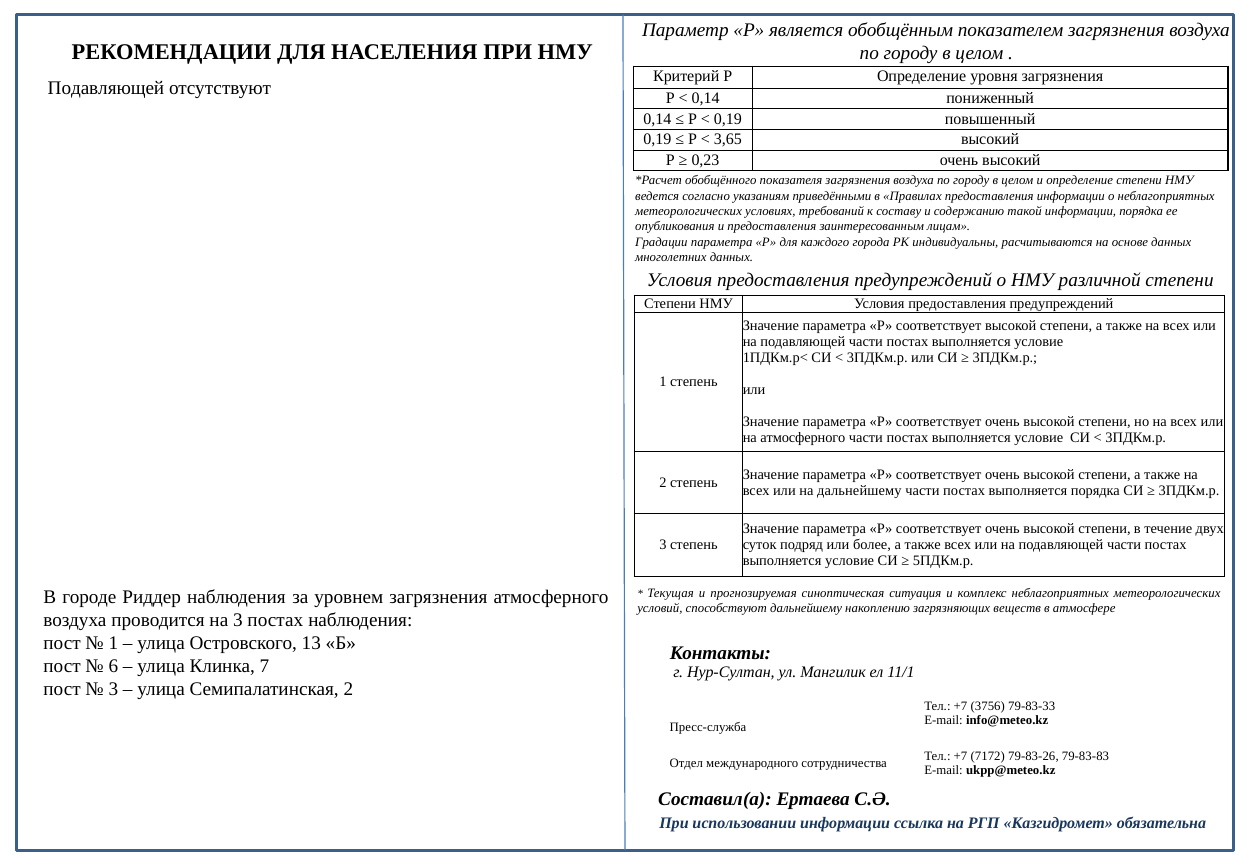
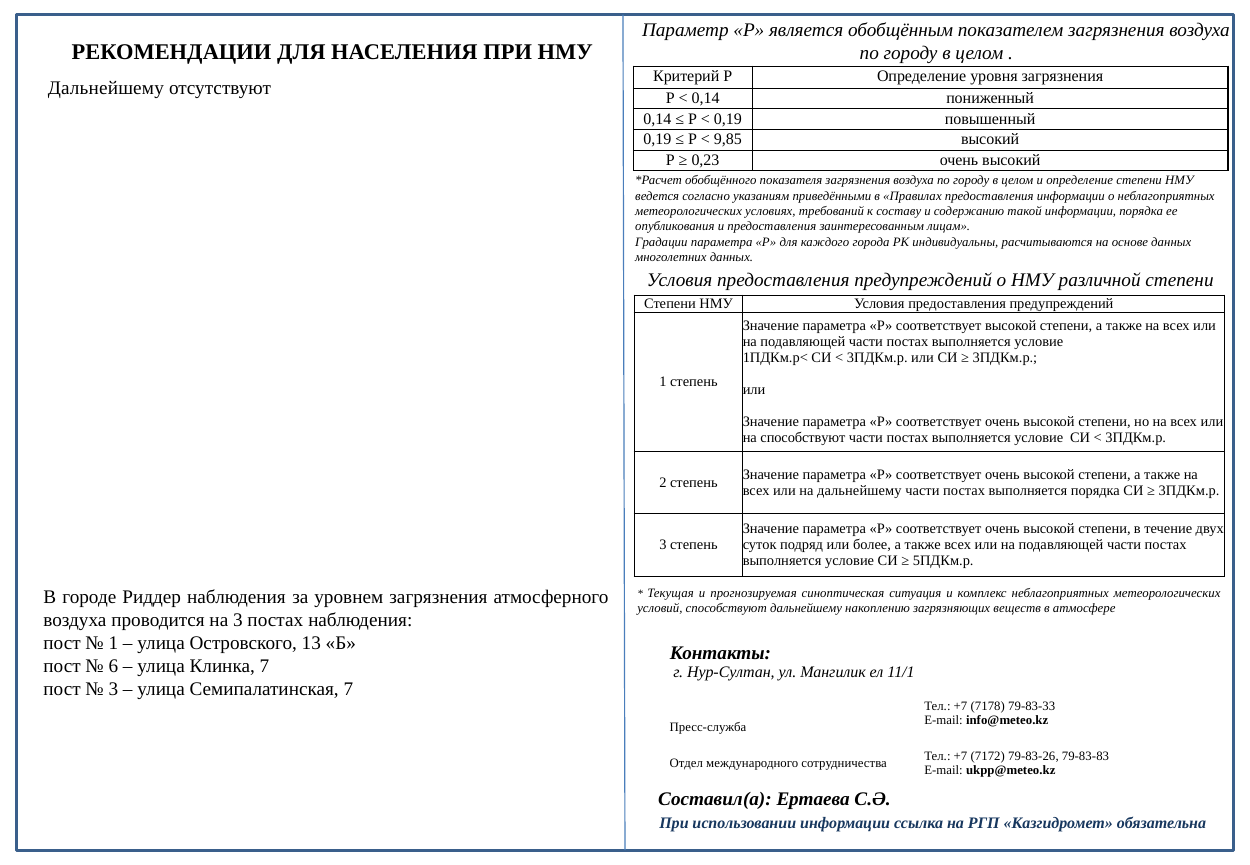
Подавляющей at (106, 89): Подавляющей -> Дальнейшему
3,65: 3,65 -> 9,85
на атмосферного: атмосферного -> способствуют
Семипалатинская 2: 2 -> 7
3756: 3756 -> 7178
